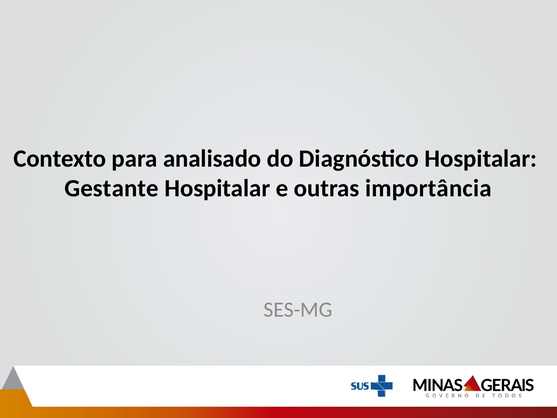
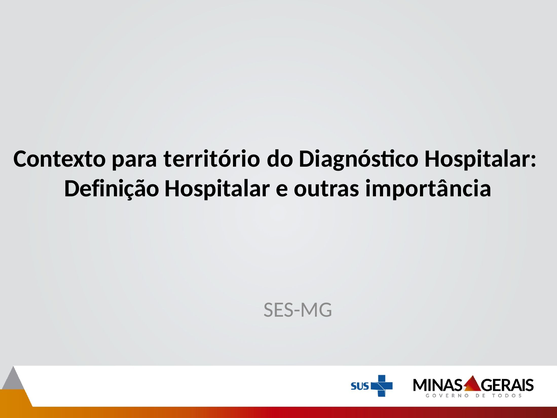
analisado: analisado -> território
Gestante: Gestante -> Definição
